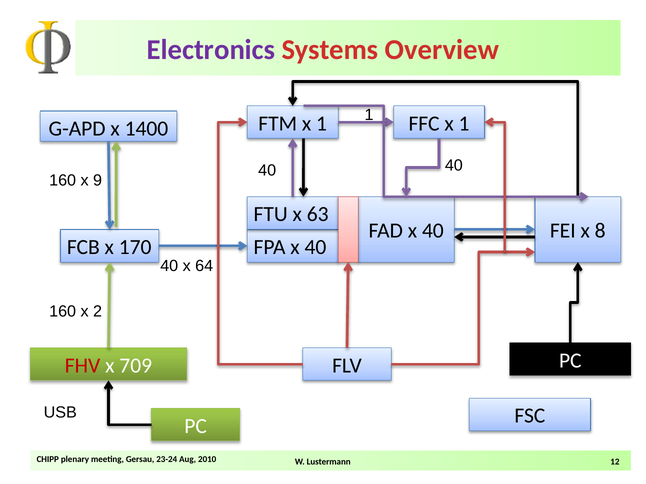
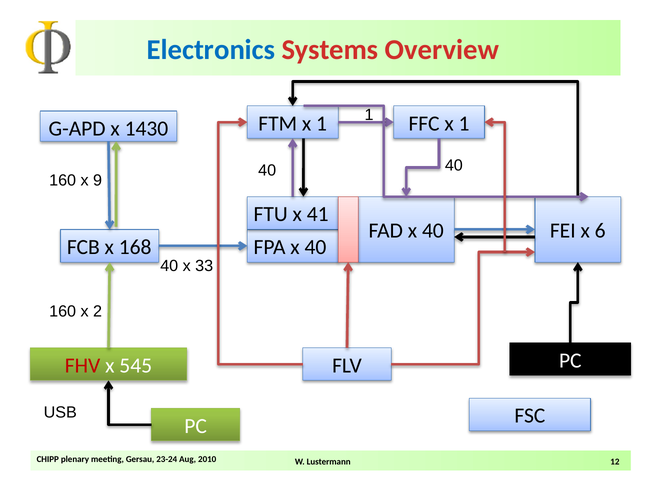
Electronics colour: purple -> blue
1400: 1400 -> 1430
63: 63 -> 41
8: 8 -> 6
170: 170 -> 168
64: 64 -> 33
709: 709 -> 545
